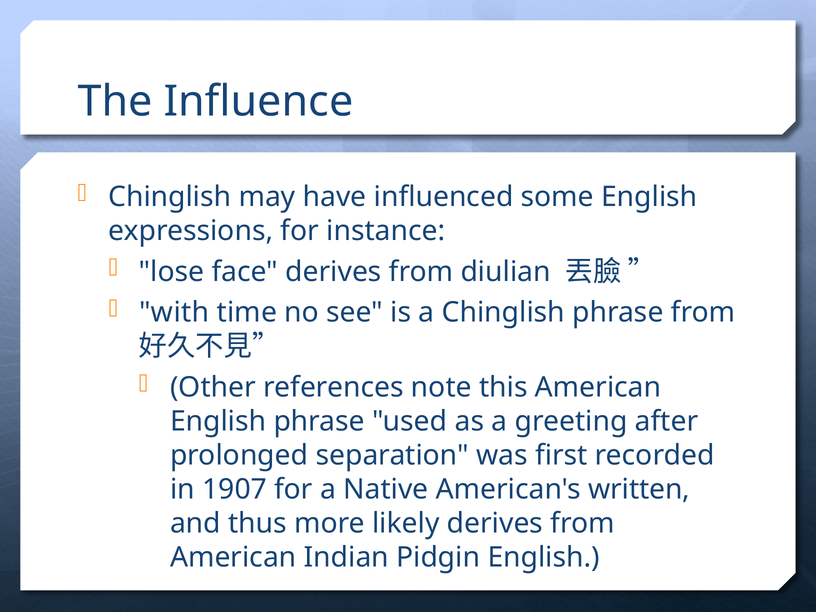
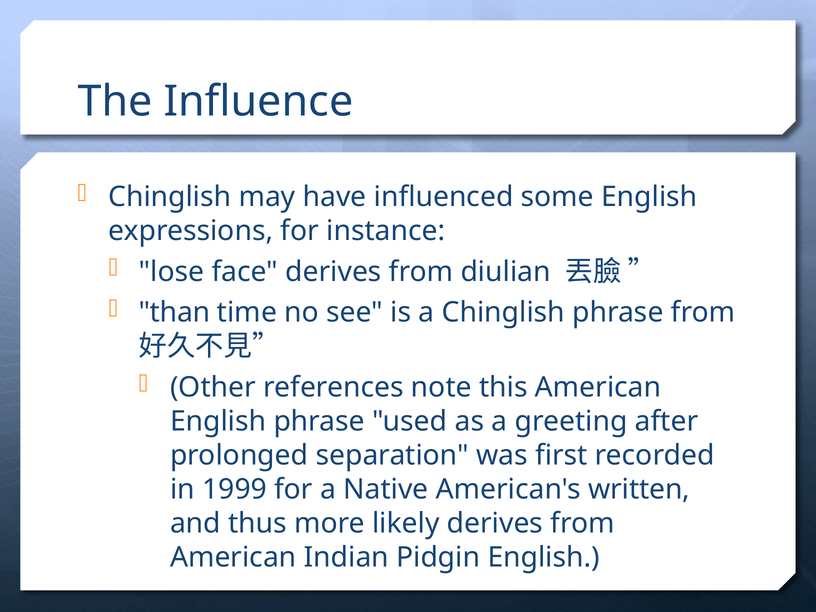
with: with -> than
1907: 1907 -> 1999
